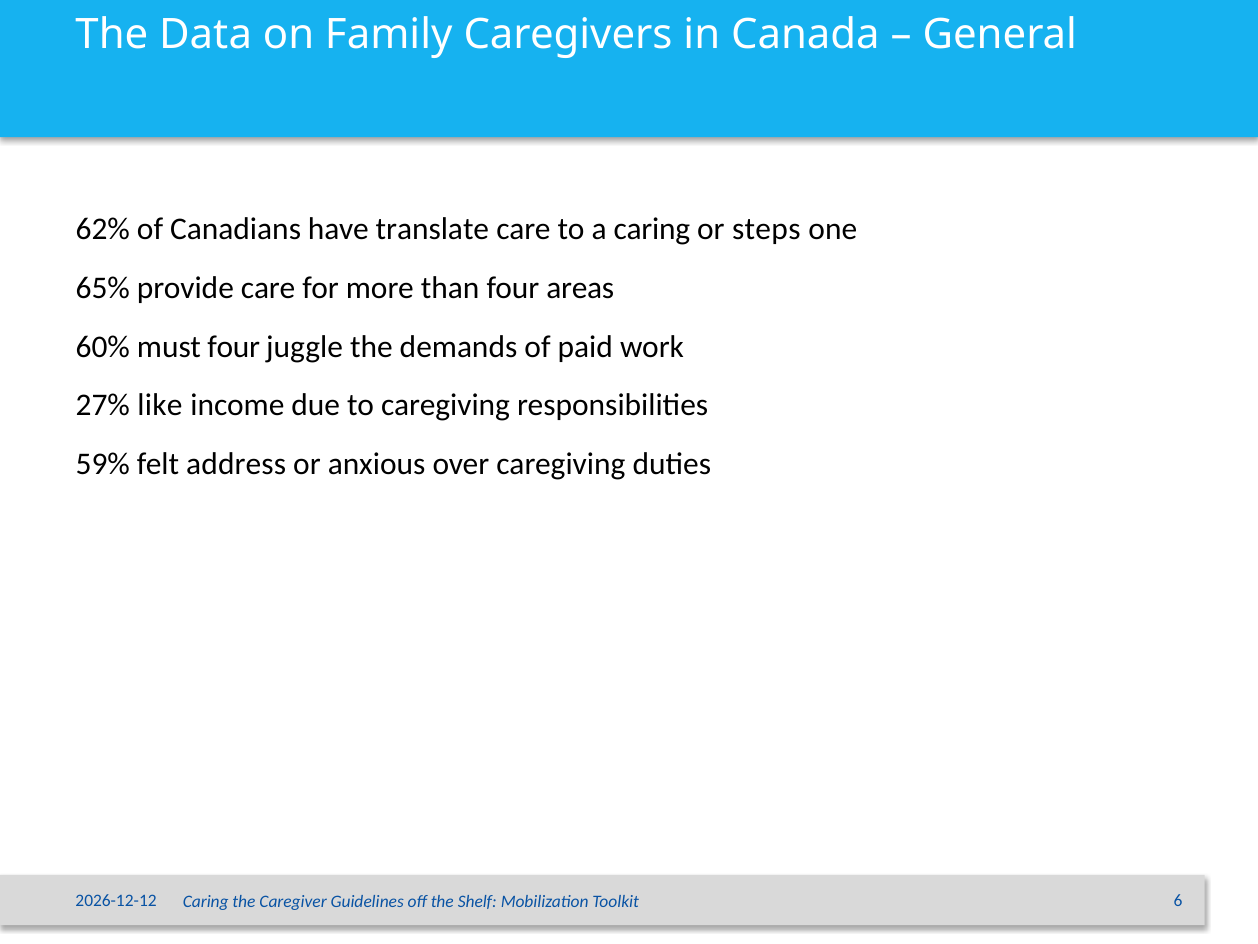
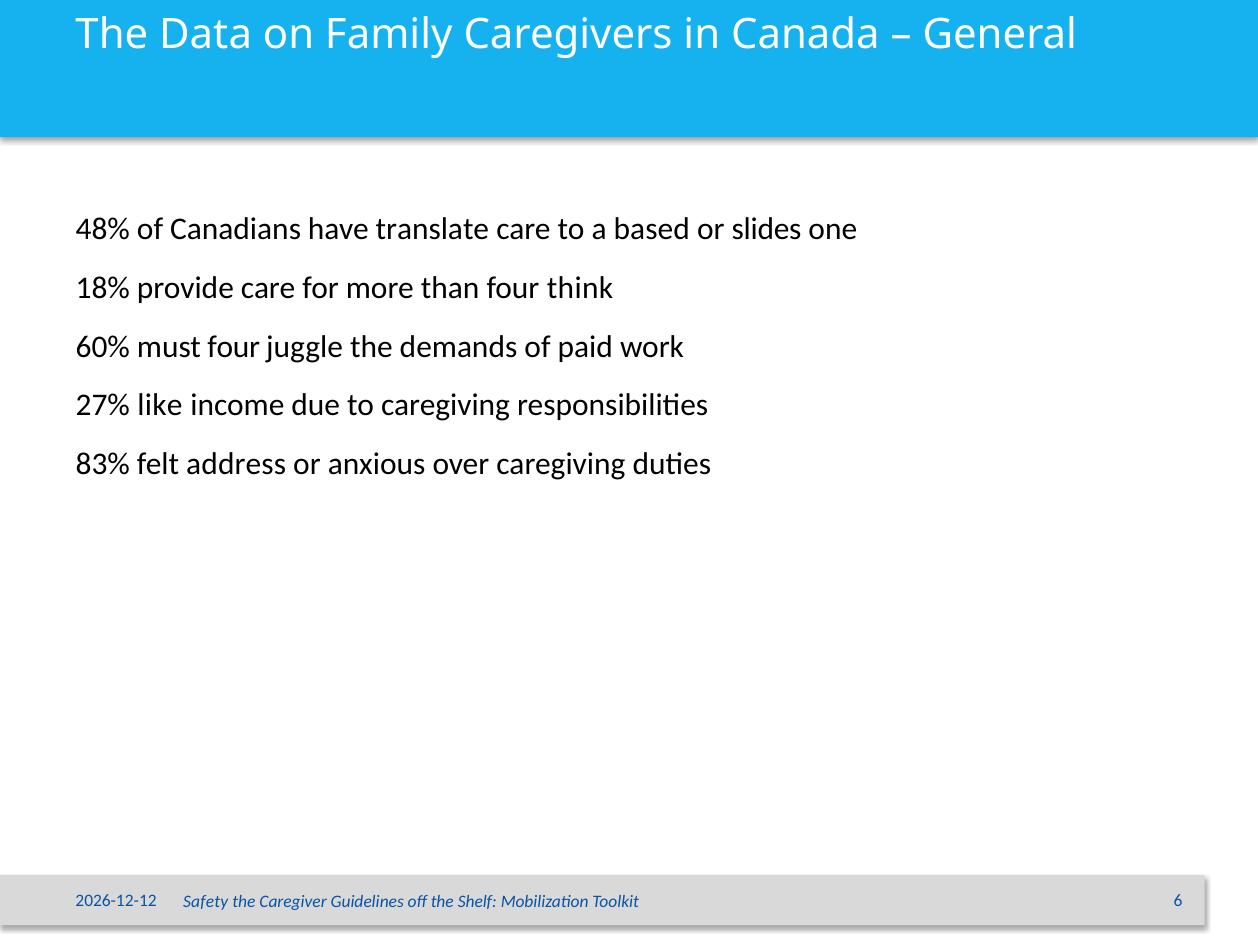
62%: 62% -> 48%
a caring: caring -> based
steps: steps -> slides
65%: 65% -> 18%
areas: areas -> think
59%: 59% -> 83%
Caring at (206, 901): Caring -> Safety
